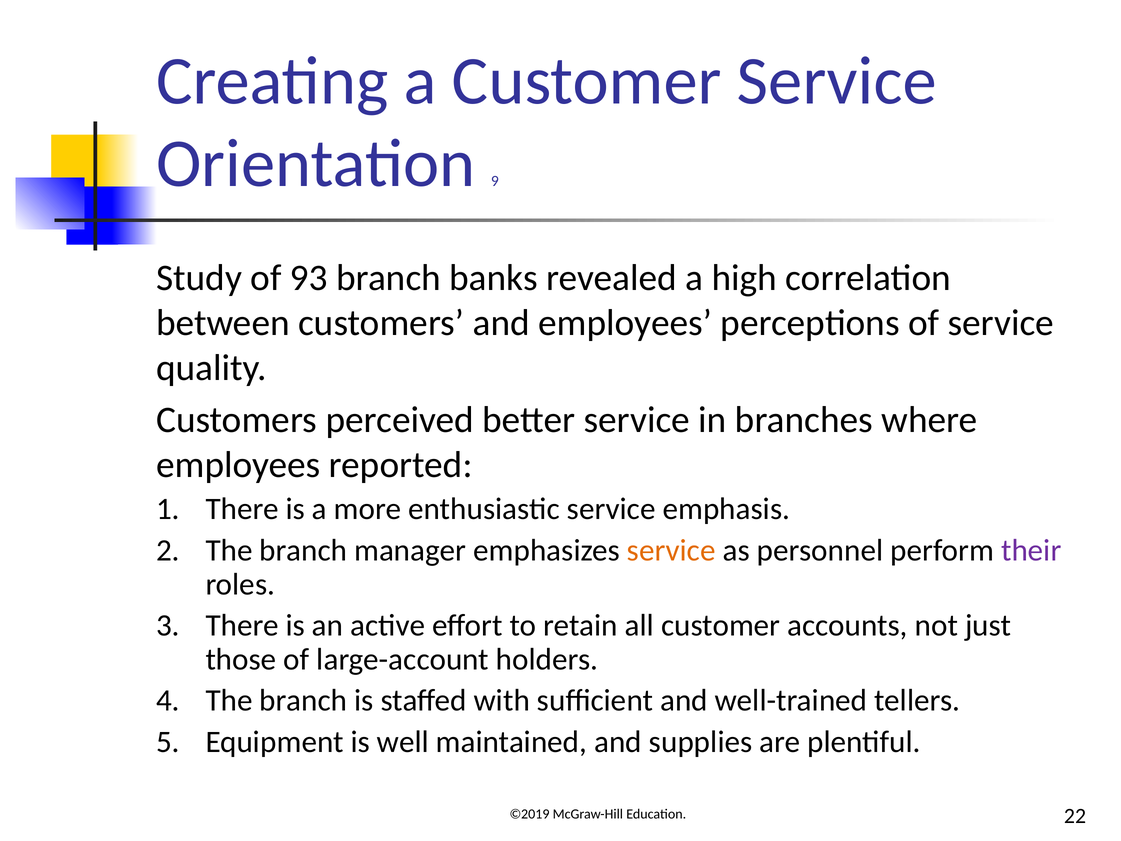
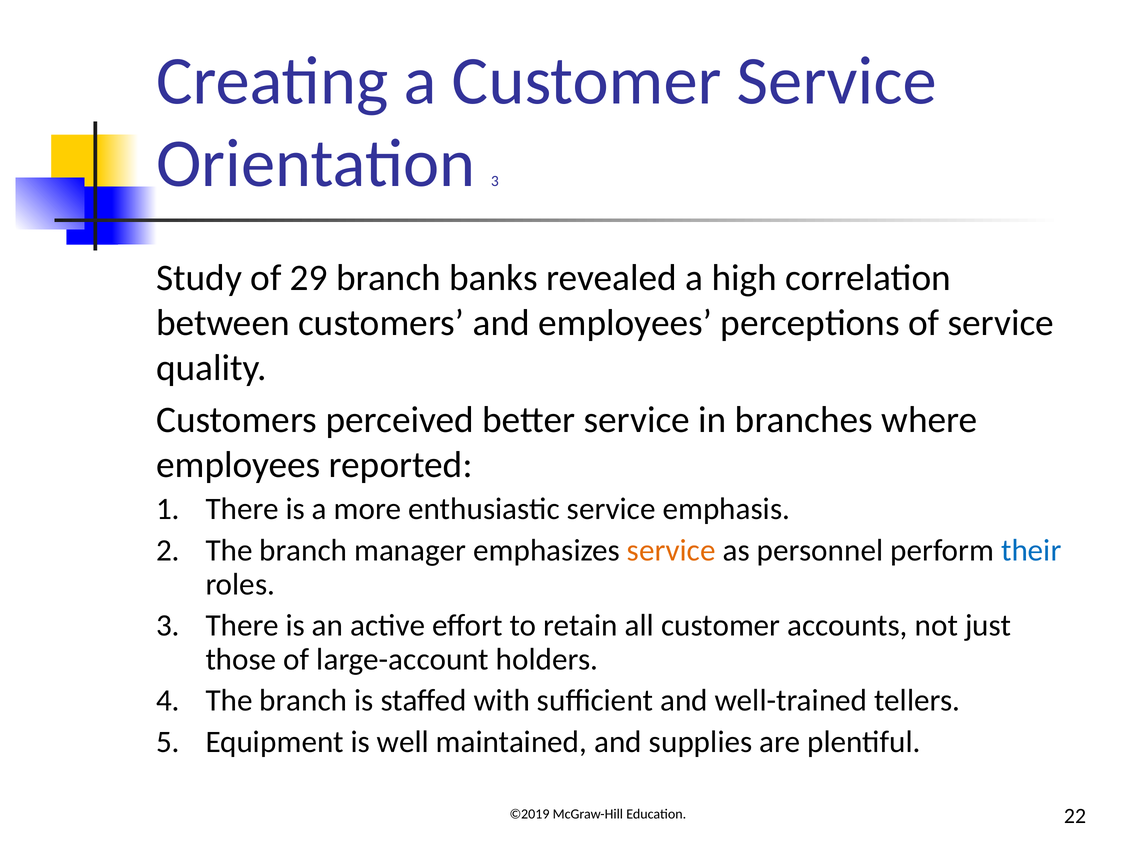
Orientation 9: 9 -> 3
93: 93 -> 29
their colour: purple -> blue
